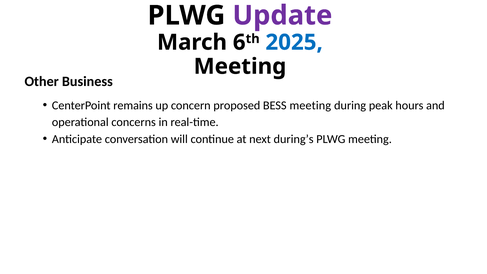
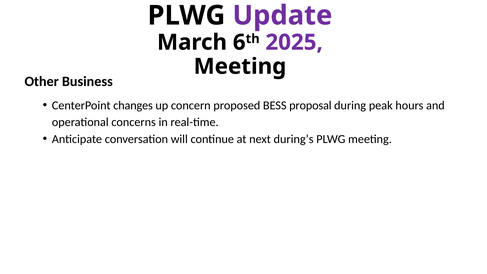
2025 colour: blue -> purple
remains: remains -> changes
BESS meeting: meeting -> proposal
